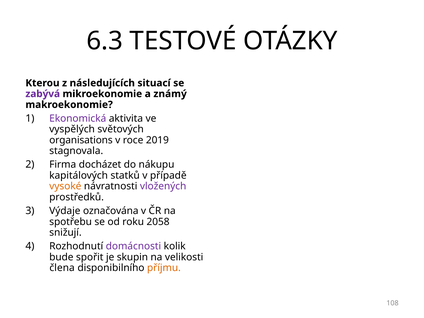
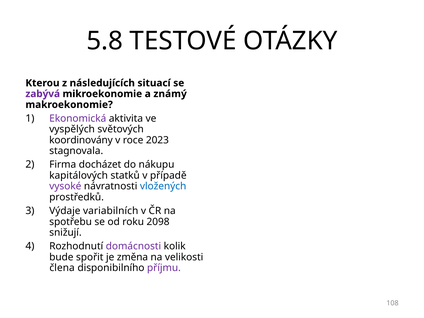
6.3: 6.3 -> 5.8
organisations: organisations -> koordinovány
2019: 2019 -> 2023
vysoké colour: orange -> purple
vložených colour: purple -> blue
označována: označována -> variabilních
2058: 2058 -> 2098
skupin: skupin -> změna
příjmu colour: orange -> purple
